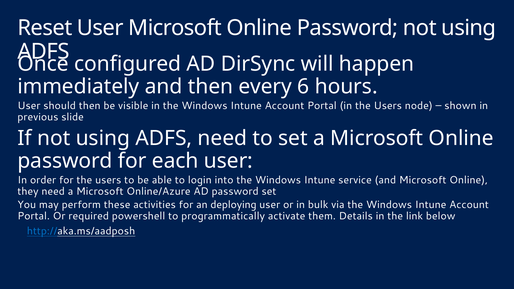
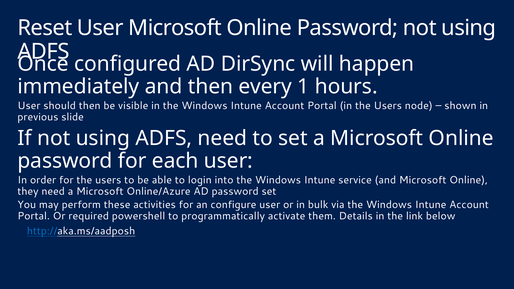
6: 6 -> 1
deploying: deploying -> configure
